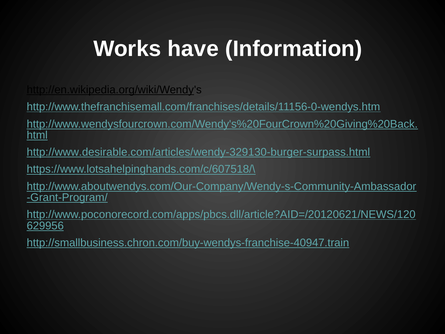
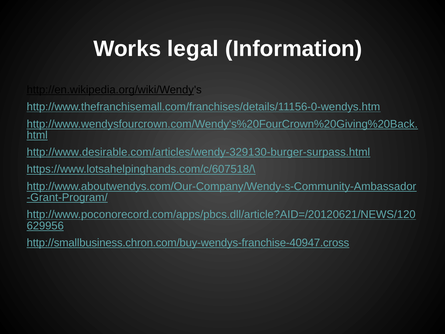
have: have -> legal
http://smallbusiness.chron.com/buy-wendys-franchise-40947.train: http://smallbusiness.chron.com/buy-wendys-franchise-40947.train -> http://smallbusiness.chron.com/buy-wendys-franchise-40947.cross
